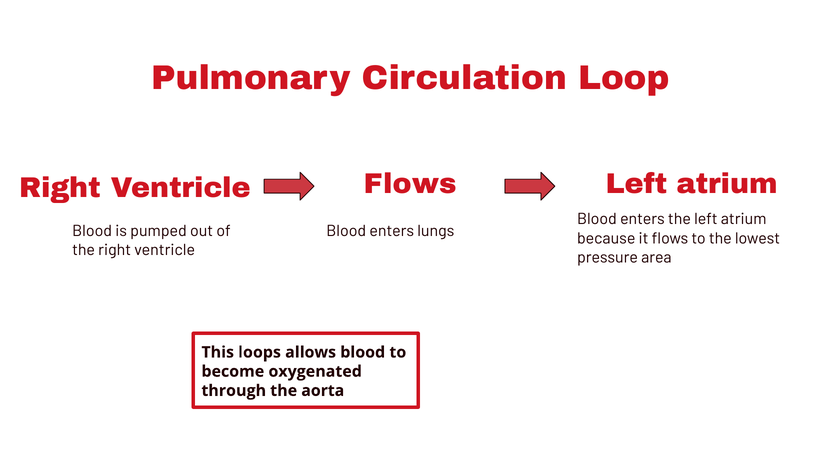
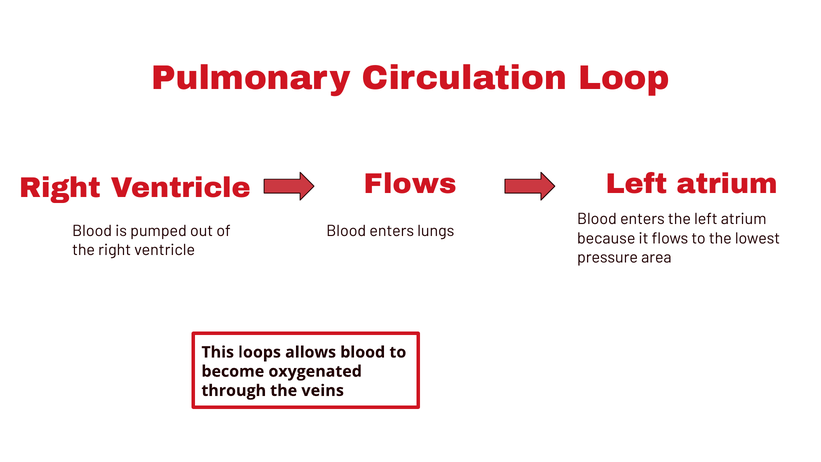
aorta: aorta -> veins
